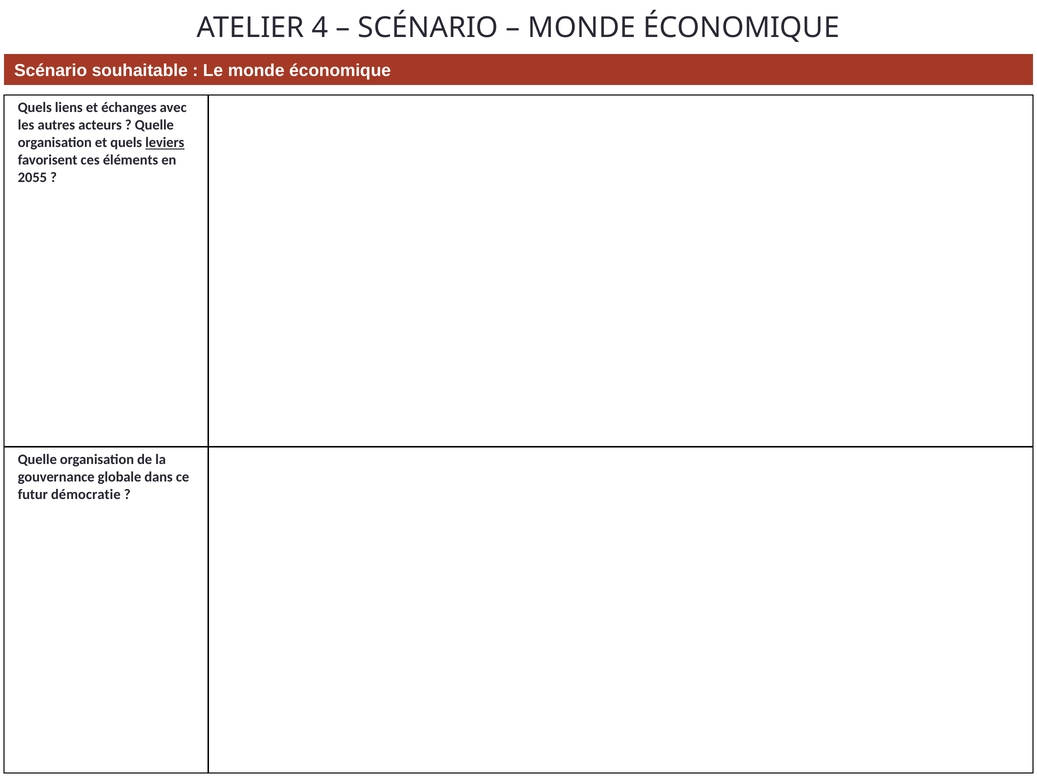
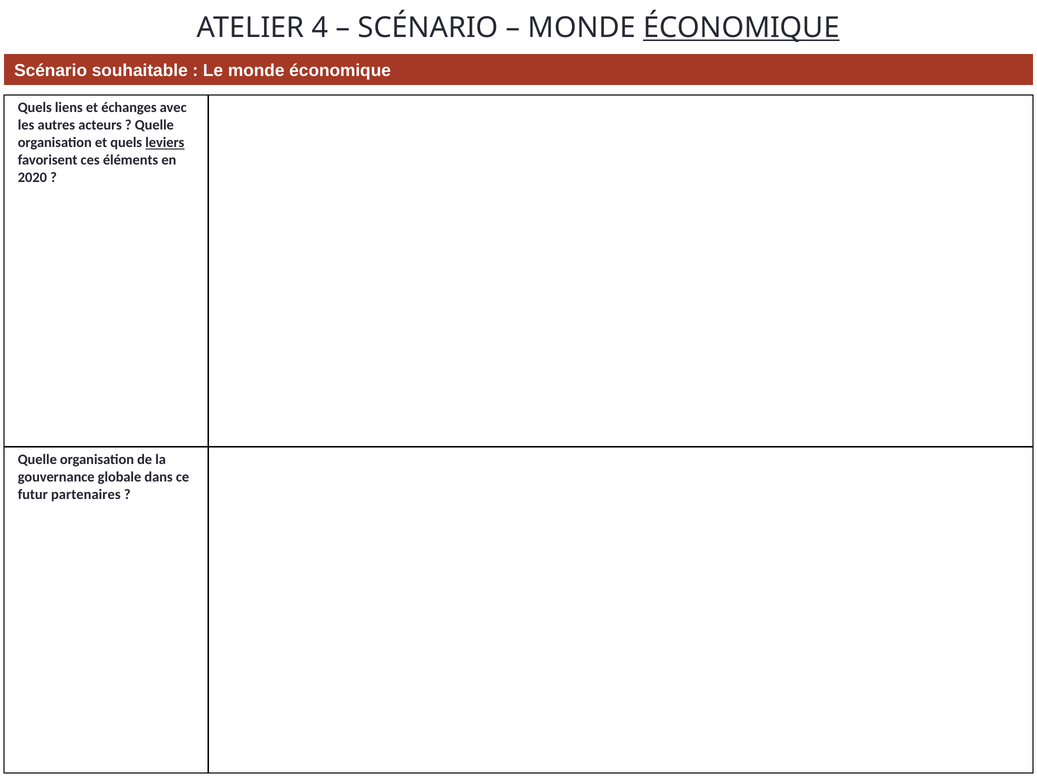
ÉCONOMIQUE at (741, 28) underline: none -> present
2055: 2055 -> 2020
démocratie: démocratie -> partenaires
